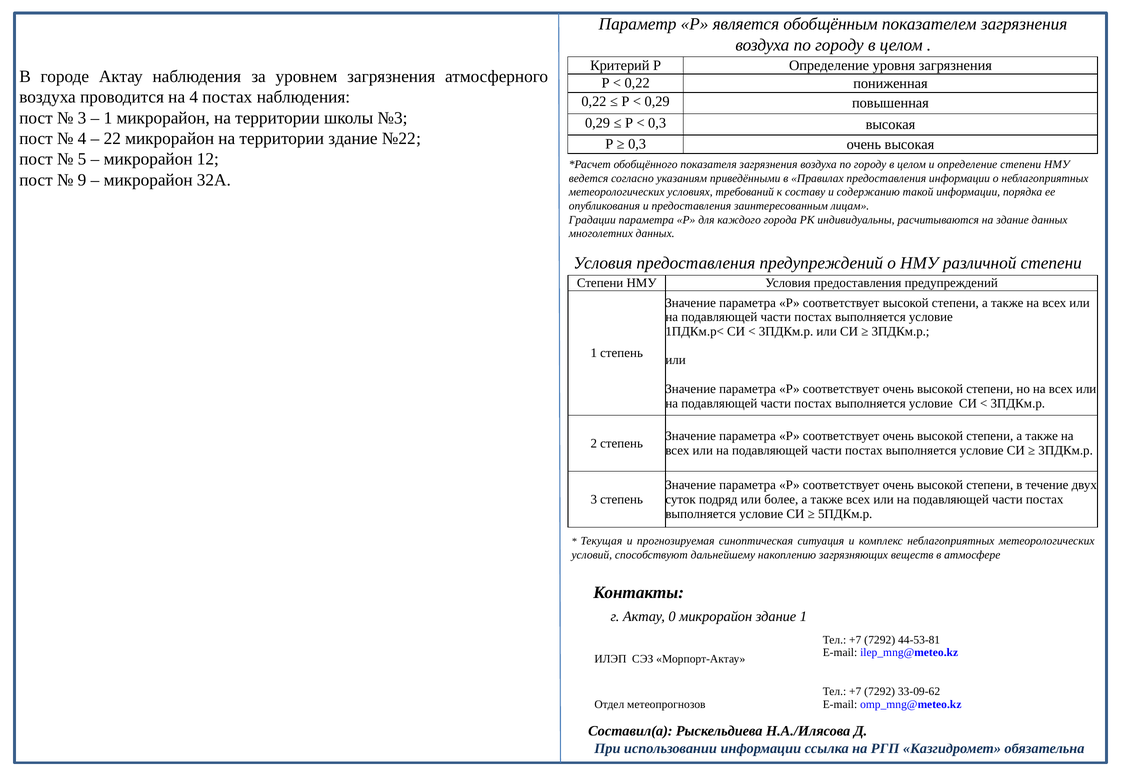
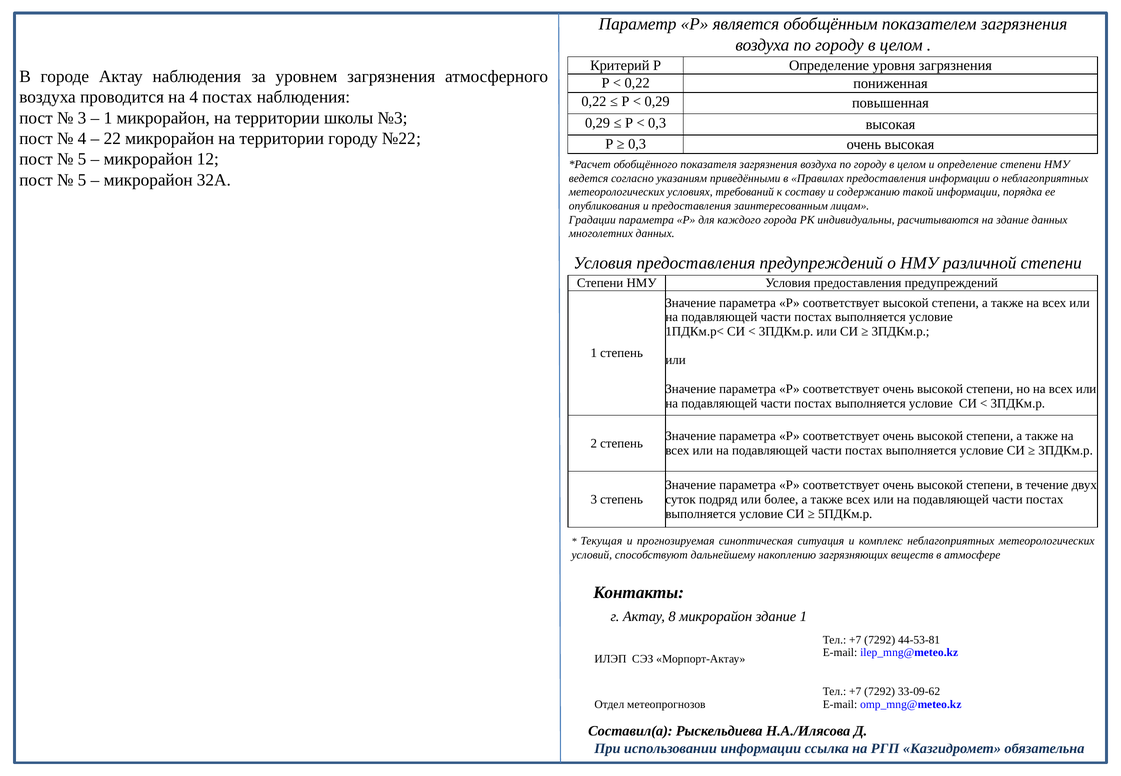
территории здание: здание -> городу
9 at (82, 180): 9 -> 5
0: 0 -> 8
